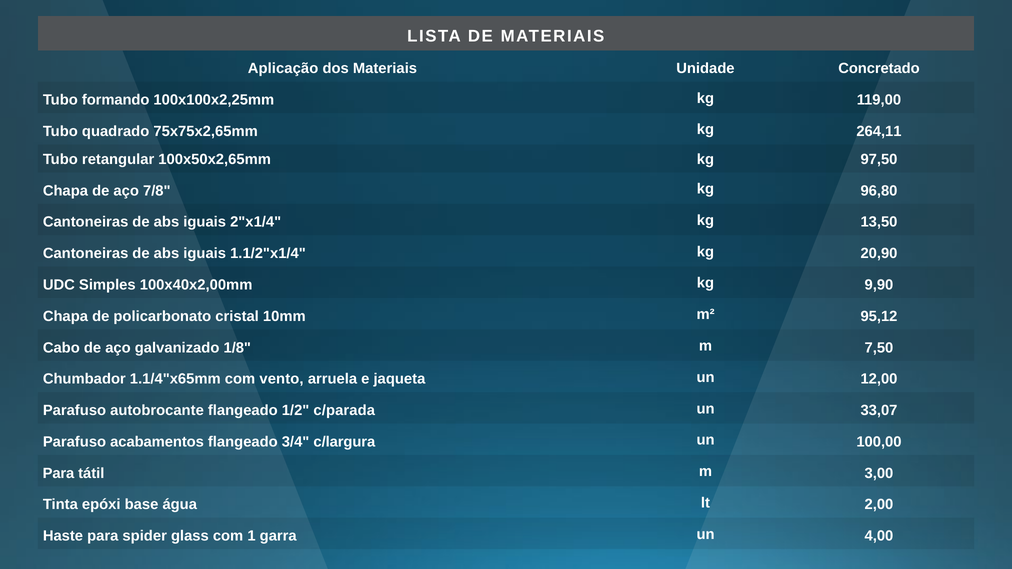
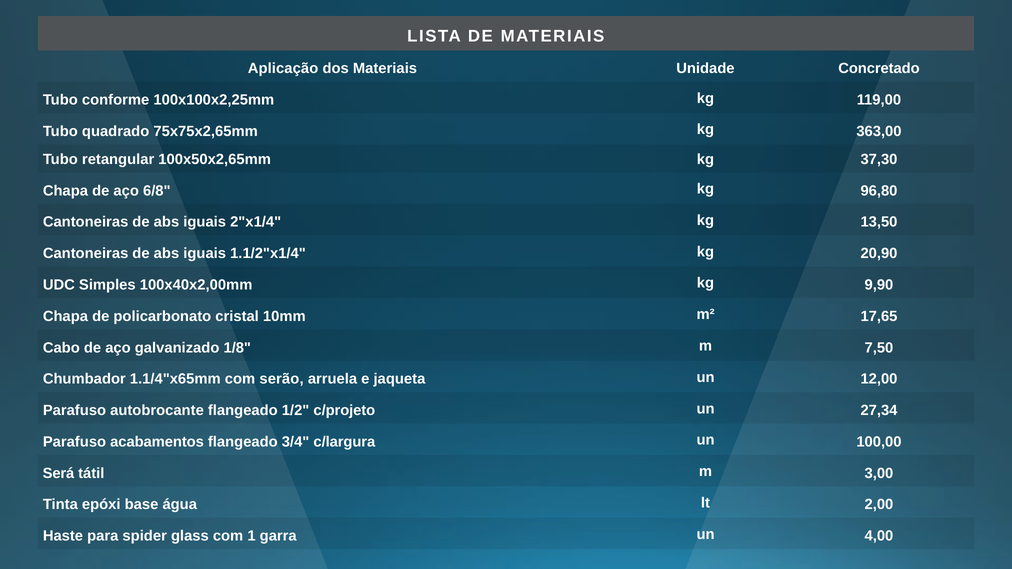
formando: formando -> conforme
264,11: 264,11 -> 363,00
97,50: 97,50 -> 37,30
7/8: 7/8 -> 6/8
95,12: 95,12 -> 17,65
vento: vento -> serão
c/parada: c/parada -> c/projeto
33,07: 33,07 -> 27,34
Para at (59, 473): Para -> Será
